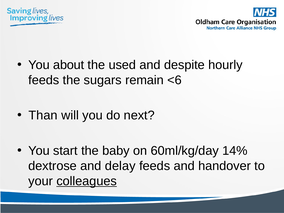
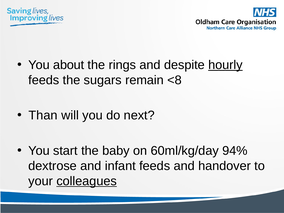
used: used -> rings
hourly underline: none -> present
<6: <6 -> <8
14%: 14% -> 94%
delay: delay -> infant
